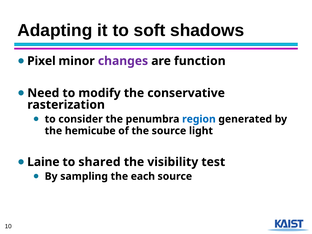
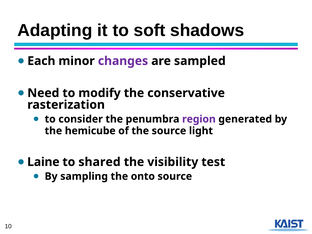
Pixel: Pixel -> Each
function: function -> sampled
region colour: blue -> purple
each: each -> onto
